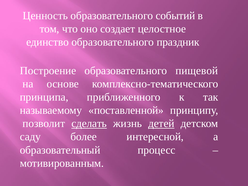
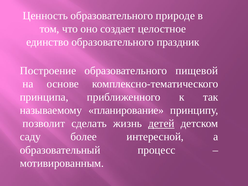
событий: событий -> природе
поставленной: поставленной -> планирование
сделать underline: present -> none
